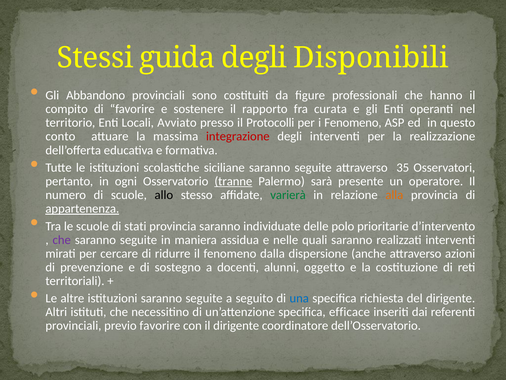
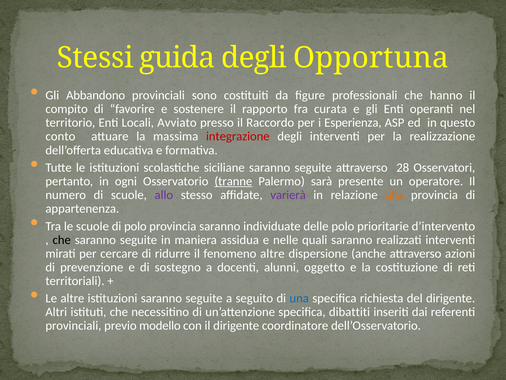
Disponibili: Disponibili -> Opportuna
Protocolli: Protocolli -> Raccordo
i Fenomeno: Fenomeno -> Esperienza
35: 35 -> 28
allo colour: black -> purple
varierà colour: green -> purple
appartenenza underline: present -> none
di stati: stati -> polo
che at (62, 240) colour: purple -> black
fenomeno dalla: dalla -> altre
efficace: efficace -> dibattiti
previo favorire: favorire -> modello
